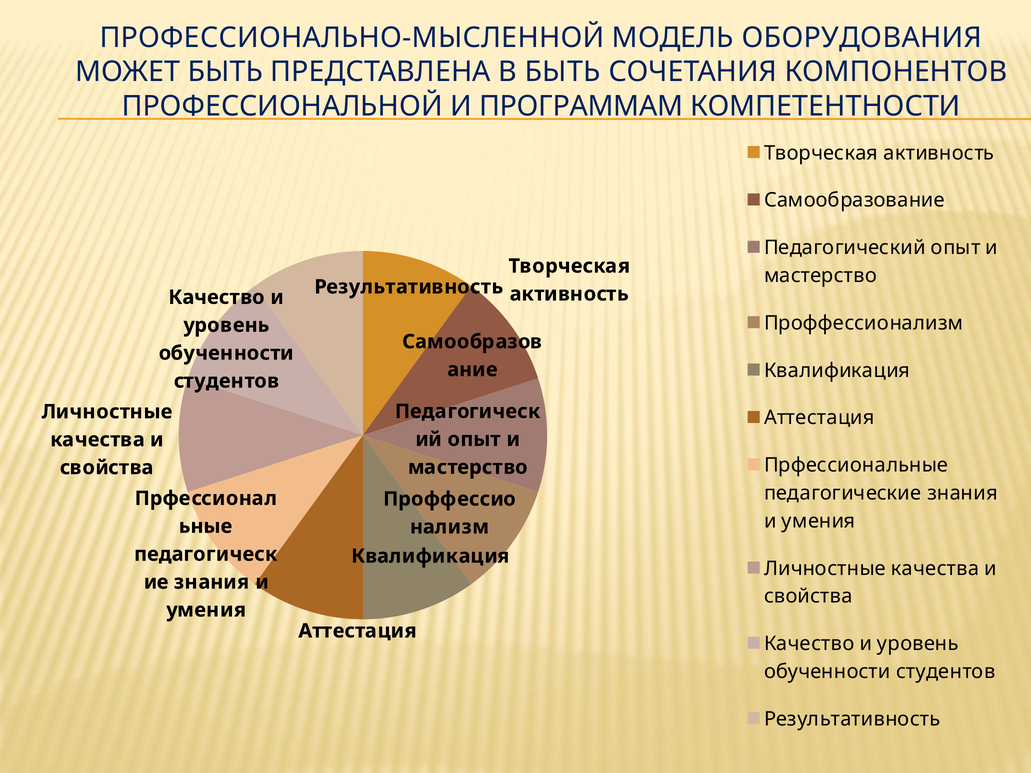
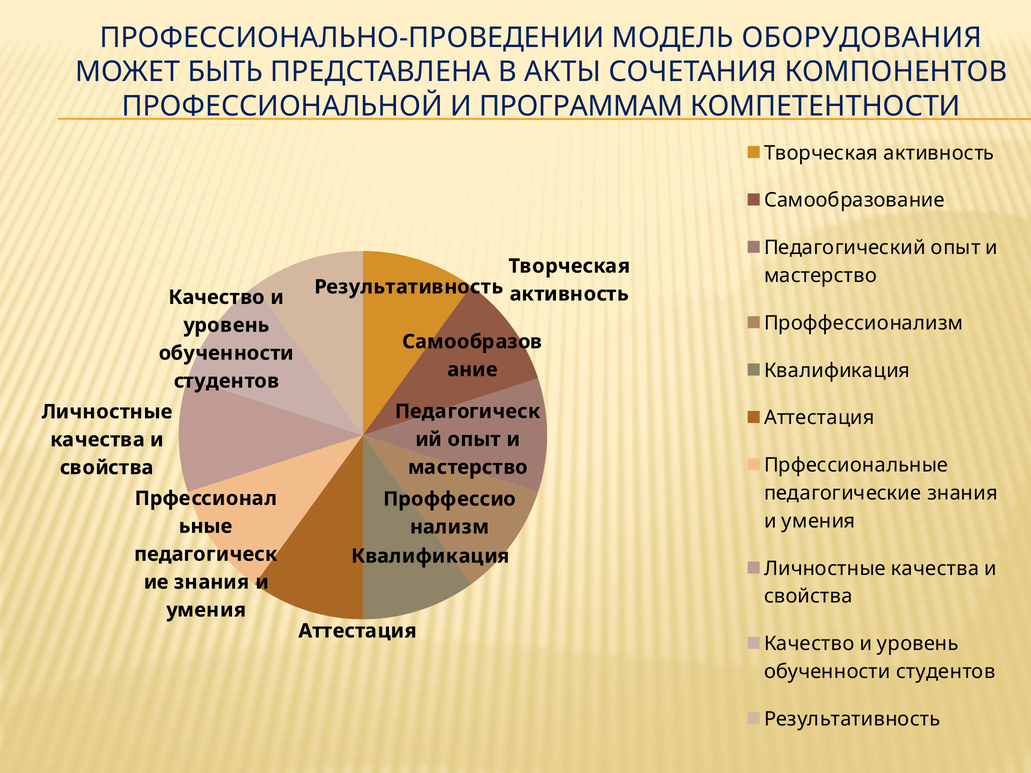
ПРОФЕССИОНАЛЬНО-МЫСЛЕННОЙ: ПРОФЕССИОНАЛЬНО-МЫСЛЕННОЙ -> ПРОФЕССИОНАЛЬНО-ПРОВЕДЕНИИ
В БЫТЬ: БЫТЬ -> АКТЫ
